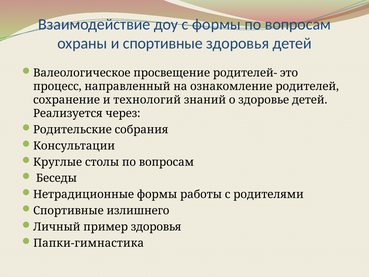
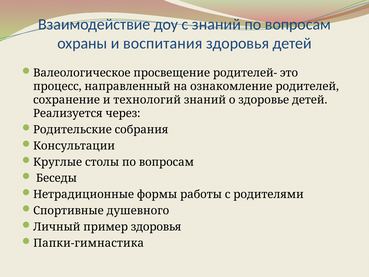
с формы: формы -> знаний
и спортивные: спортивные -> воспитания
излишнего: излишнего -> душевного
